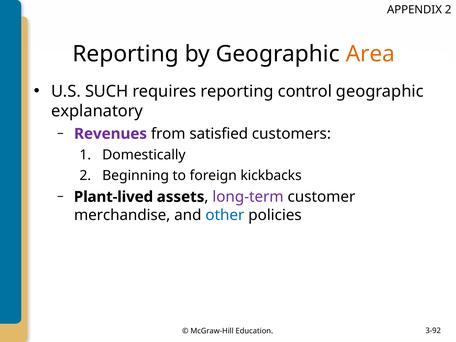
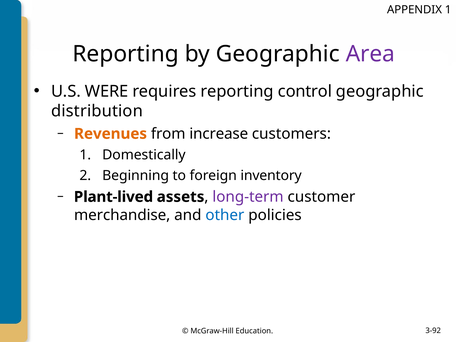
APPENDIX 2: 2 -> 1
Area colour: orange -> purple
SUCH: SUCH -> WERE
explanatory: explanatory -> distribution
Revenues colour: purple -> orange
satisfied: satisfied -> increase
kickbacks: kickbacks -> inventory
